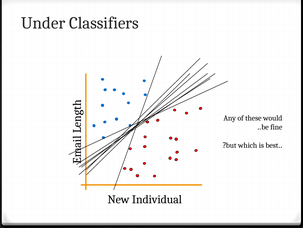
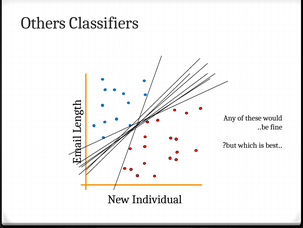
Under: Under -> Others
